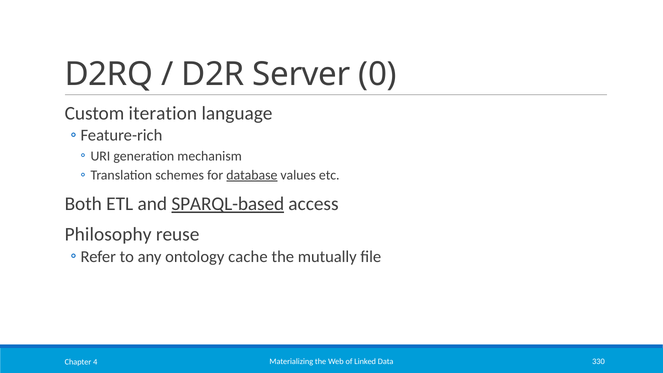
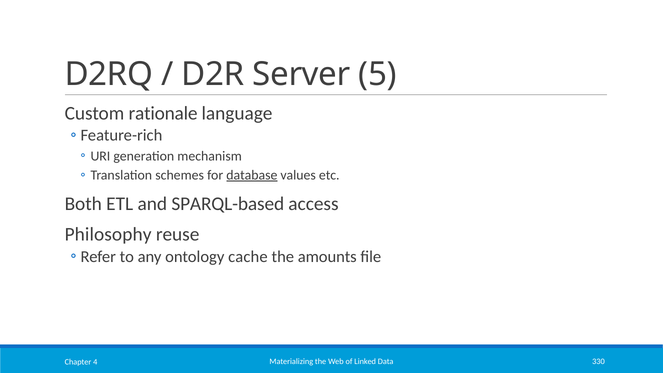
0: 0 -> 5
iteration: iteration -> rationale
SPARQL-based underline: present -> none
mutually: mutually -> amounts
